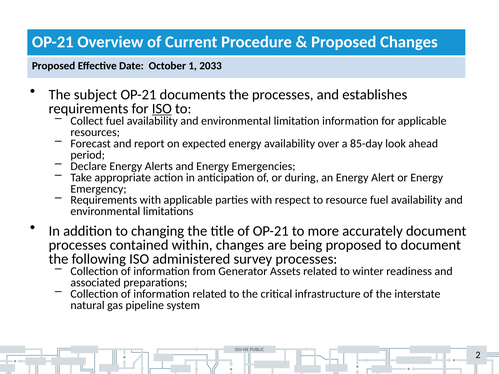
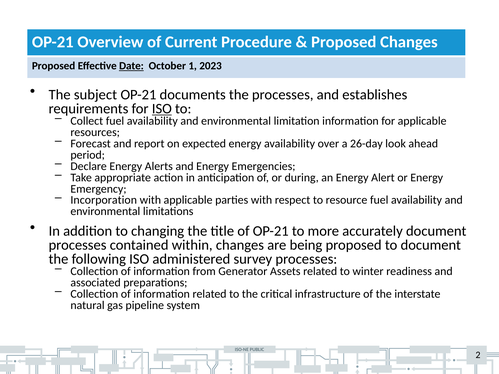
Date underline: none -> present
2033: 2033 -> 2023
85-day: 85-day -> 26-day
Requirements at (104, 200): Requirements -> Incorporation
